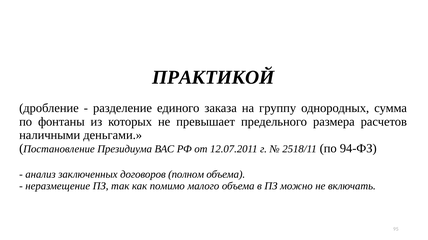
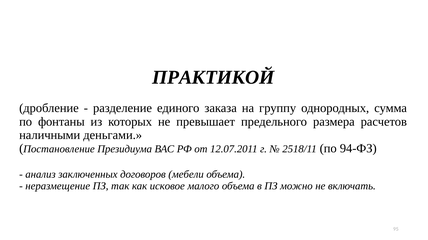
полном: полном -> мебели
помимо: помимо -> исковое
